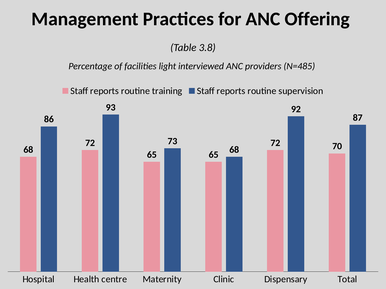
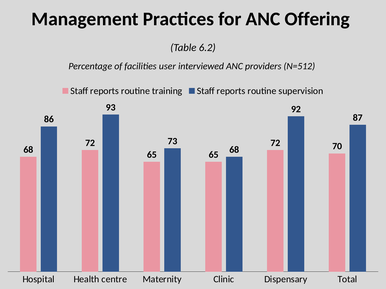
3.8: 3.8 -> 6.2
light: light -> user
N=485: N=485 -> N=512
